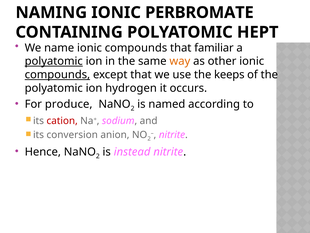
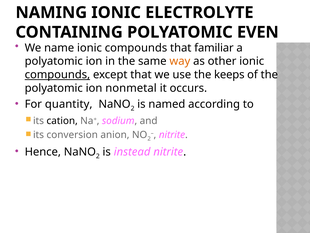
PERBROMATE: PERBROMATE -> ELECTROLYTE
HEPT: HEPT -> EVEN
polyatomic at (54, 61) underline: present -> none
hydrogen: hydrogen -> nonmetal
produce: produce -> quantity
cation colour: red -> black
